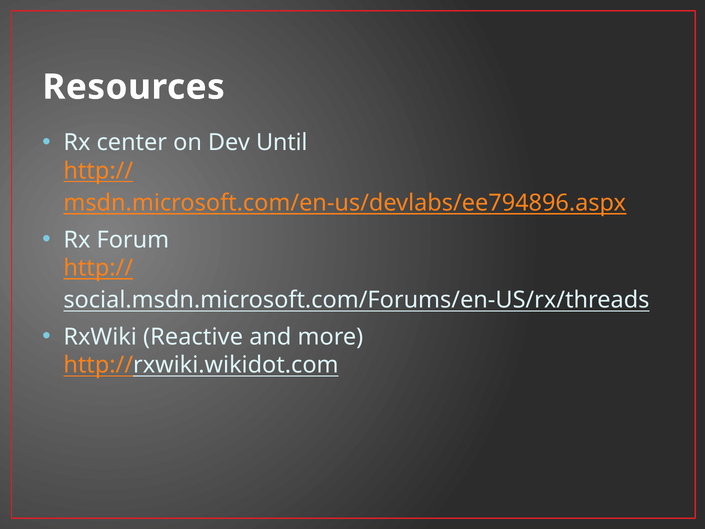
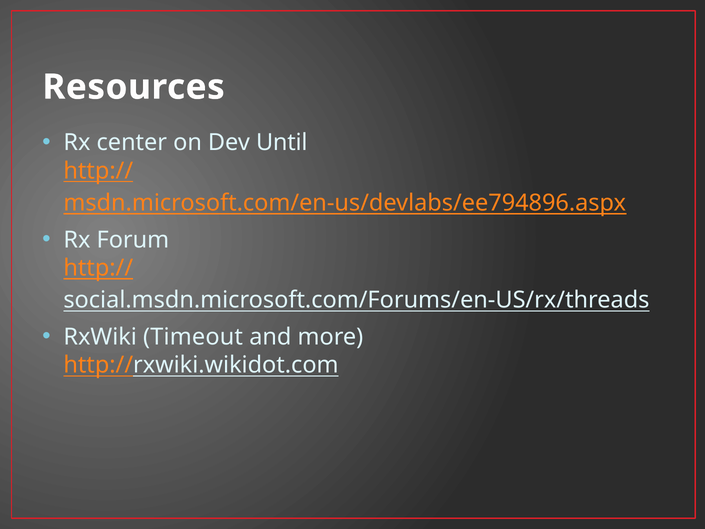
Reactive: Reactive -> Timeout
